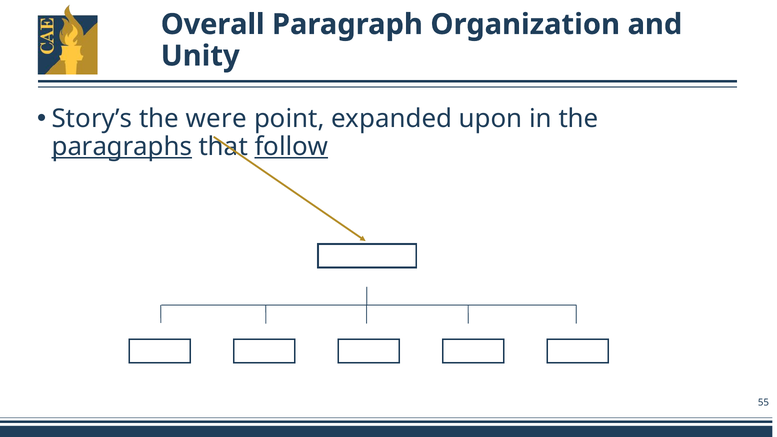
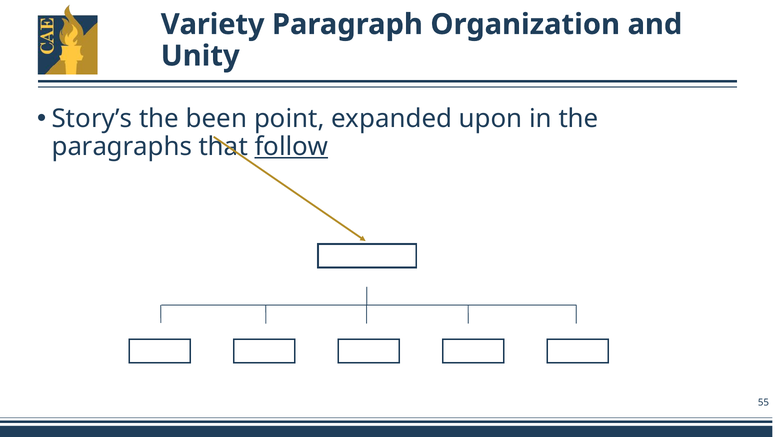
Overall: Overall -> Variety
were: were -> been
paragraphs underline: present -> none
